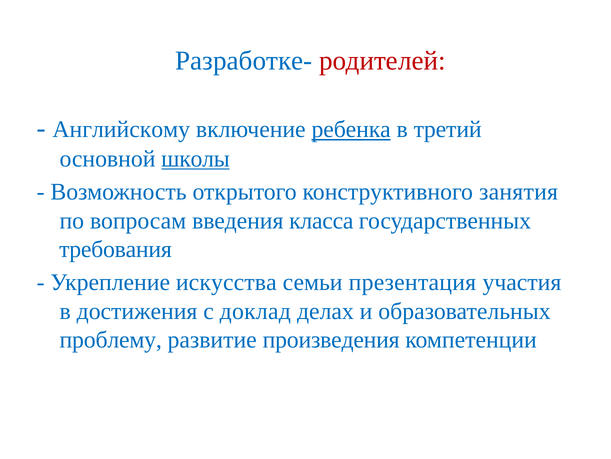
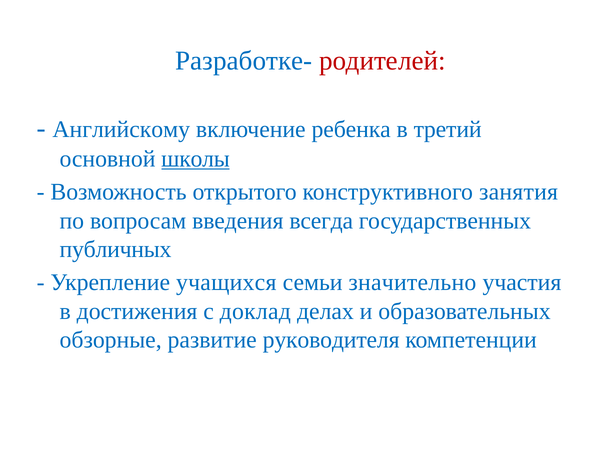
ребенка underline: present -> none
класса: класса -> всегда
требования: требования -> публичных
искусства: искусства -> учащихся
презентация: презентация -> значительно
проблему: проблему -> обзорные
произведения: произведения -> руководителя
